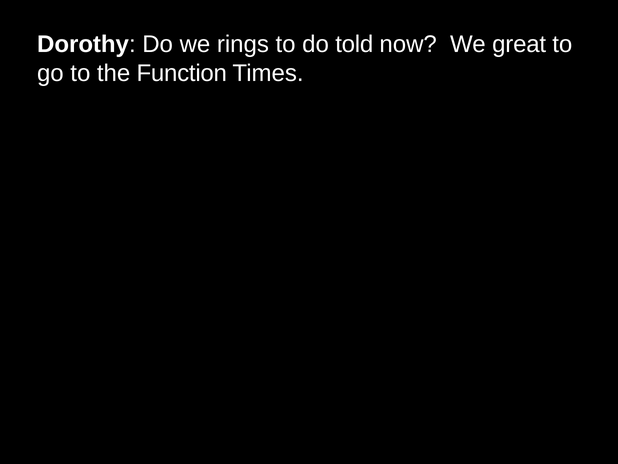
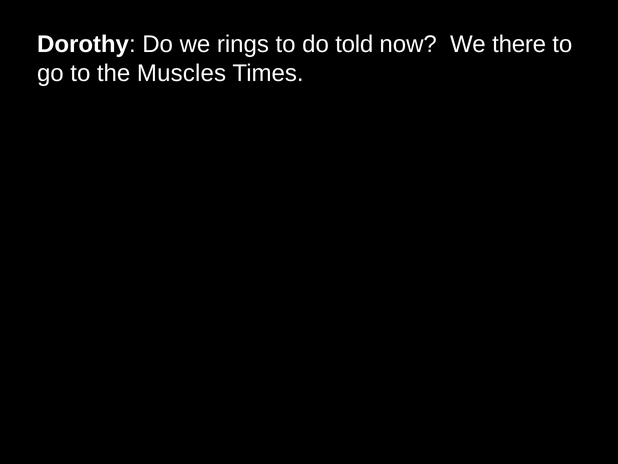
great: great -> there
Function: Function -> Muscles
